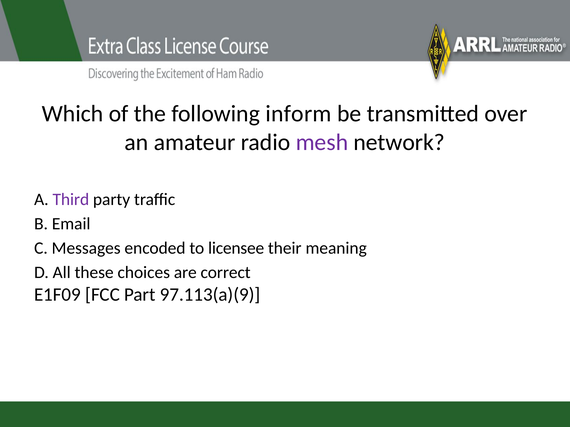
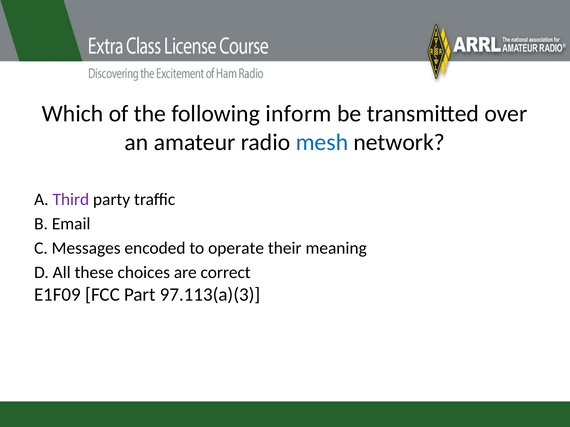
mesh colour: purple -> blue
licensee: licensee -> operate
97.113(a)(9: 97.113(a)(9 -> 97.113(a)(3
